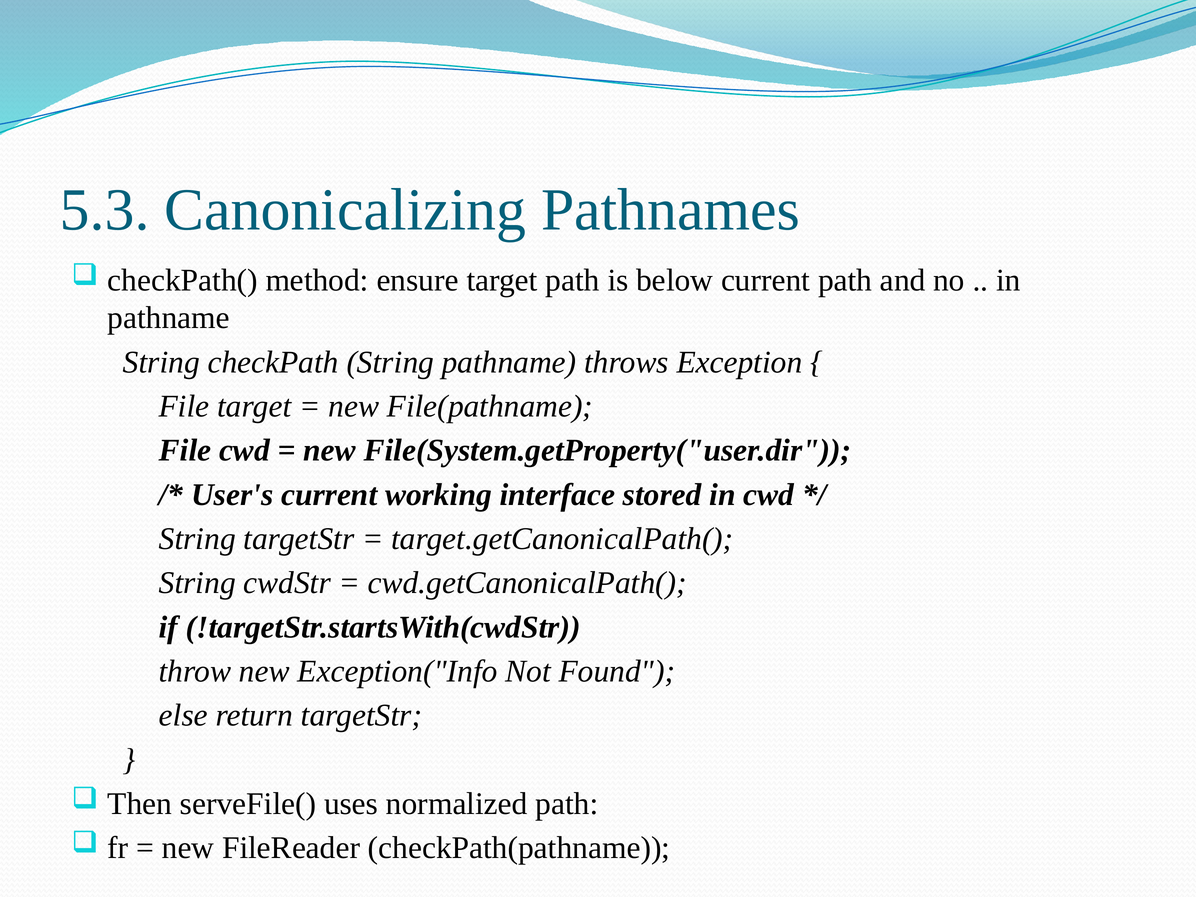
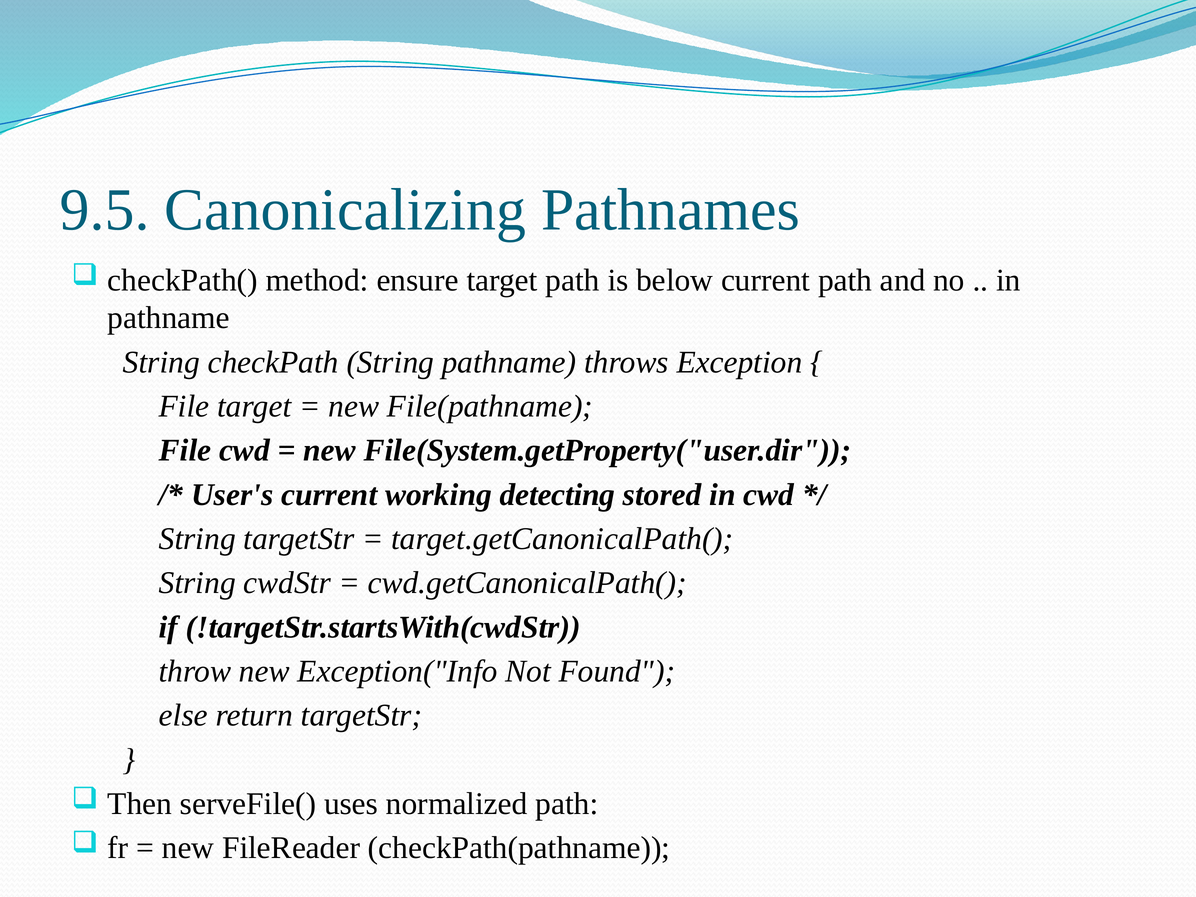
5.3: 5.3 -> 9.5
interface: interface -> detecting
